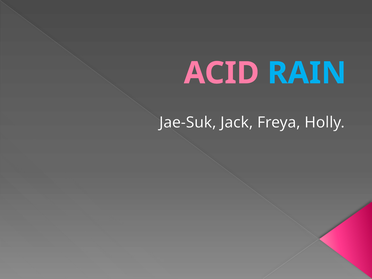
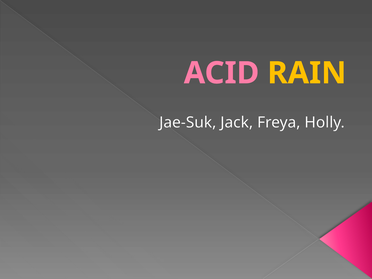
RAIN colour: light blue -> yellow
